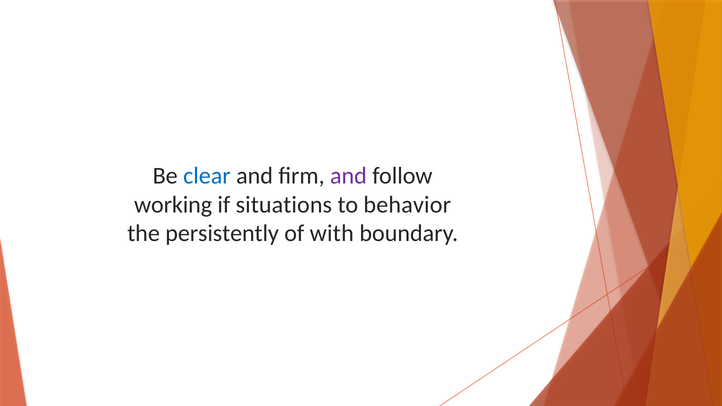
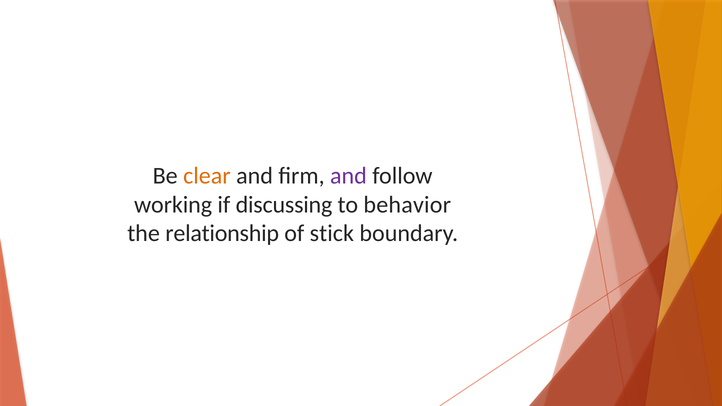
clear colour: blue -> orange
situations: situations -> discussing
persistently: persistently -> relationship
with: with -> stick
